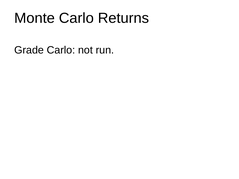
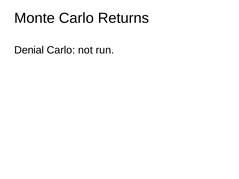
Grade: Grade -> Denial
